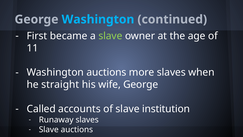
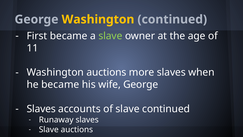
Washington at (98, 19) colour: light blue -> yellow
he straight: straight -> became
Called at (41, 109): Called -> Slaves
slave institution: institution -> continued
